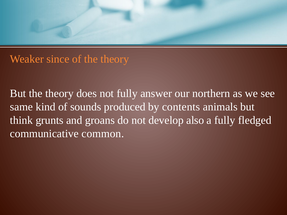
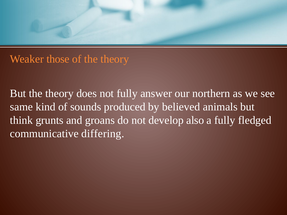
since: since -> those
contents: contents -> believed
common: common -> differing
